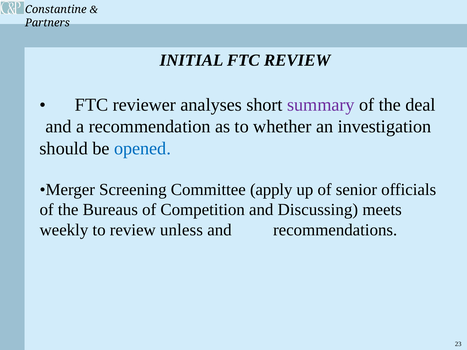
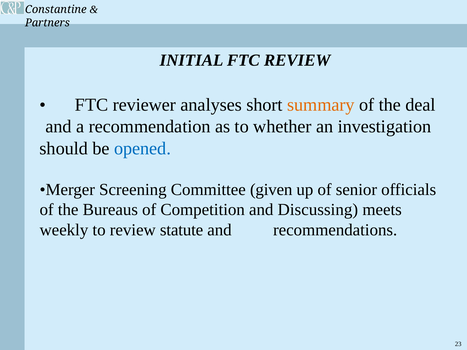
summary colour: purple -> orange
apply: apply -> given
unless: unless -> statute
